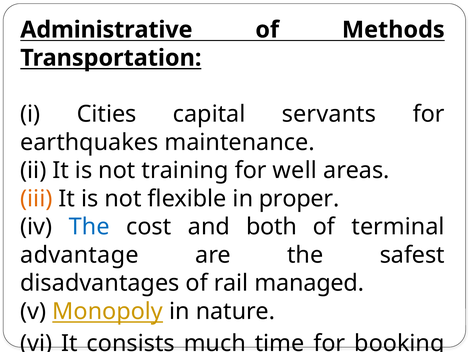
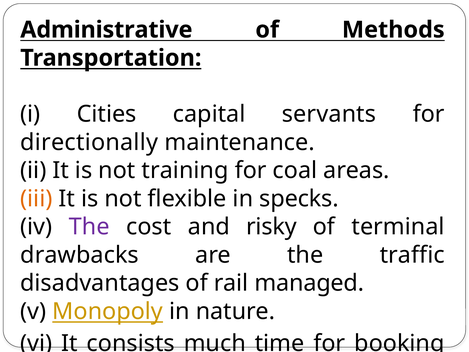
earthquakes: earthquakes -> directionally
well: well -> coal
proper: proper -> specks
The at (89, 227) colour: blue -> purple
both: both -> risky
advantage: advantage -> drawbacks
safest: safest -> traffic
